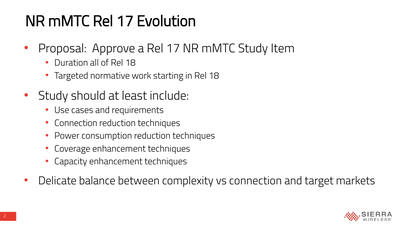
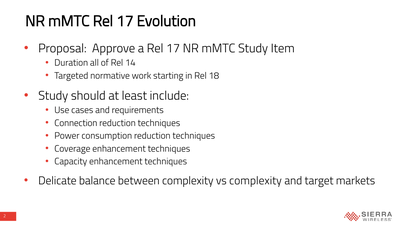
of Rel 18: 18 -> 14
vs connection: connection -> complexity
